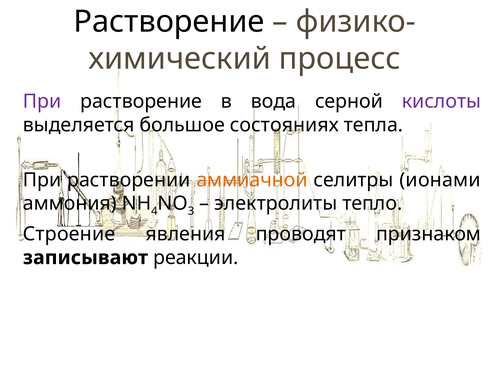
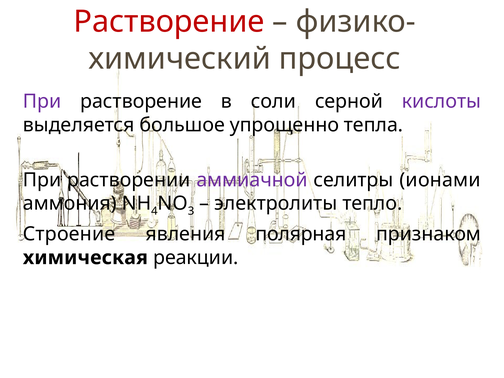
Растворение at (169, 22) colour: black -> red
вода: вода -> соли
состояниях: состояниях -> упрощенно
аммиачной colour: orange -> purple
проводят: проводят -> полярная
записывают: записывают -> химическая
